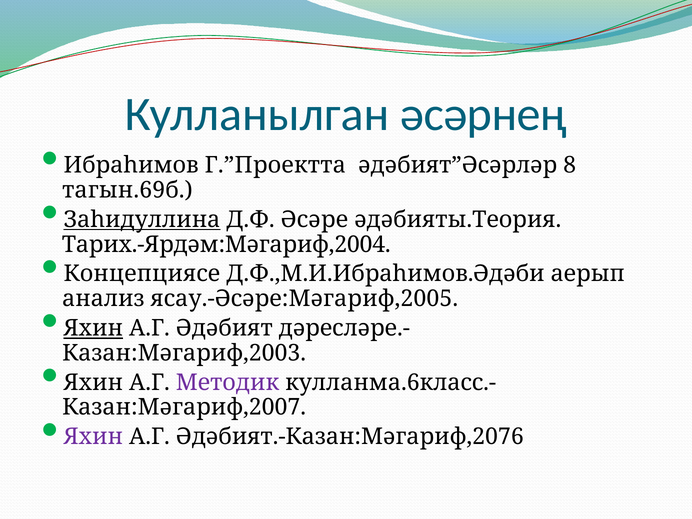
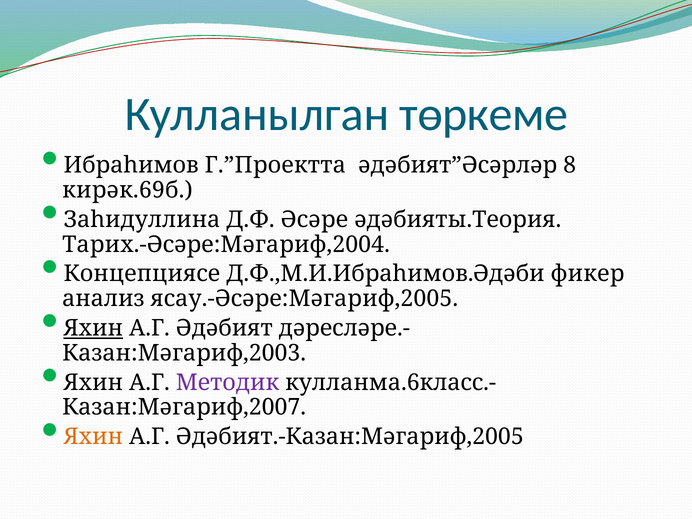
әсәрнең: әсәрнең -> төркеме
тагын.69б: тагын.69б -> кирәк.69б
Заһидуллина underline: present -> none
Тарих.-Ярдәм:Мәгариф,2004: Тарих.-Ярдәм:Мәгариф,2004 -> Тарих.-Әсәре:Мәгариф,2004
аерып: аерып -> фикер
Яхин at (93, 437) colour: purple -> orange
Әдәбият.-Казан:Мәгариф,2076: Әдәбият.-Казан:Мәгариф,2076 -> Әдәбият.-Казан:Мәгариф,2005
